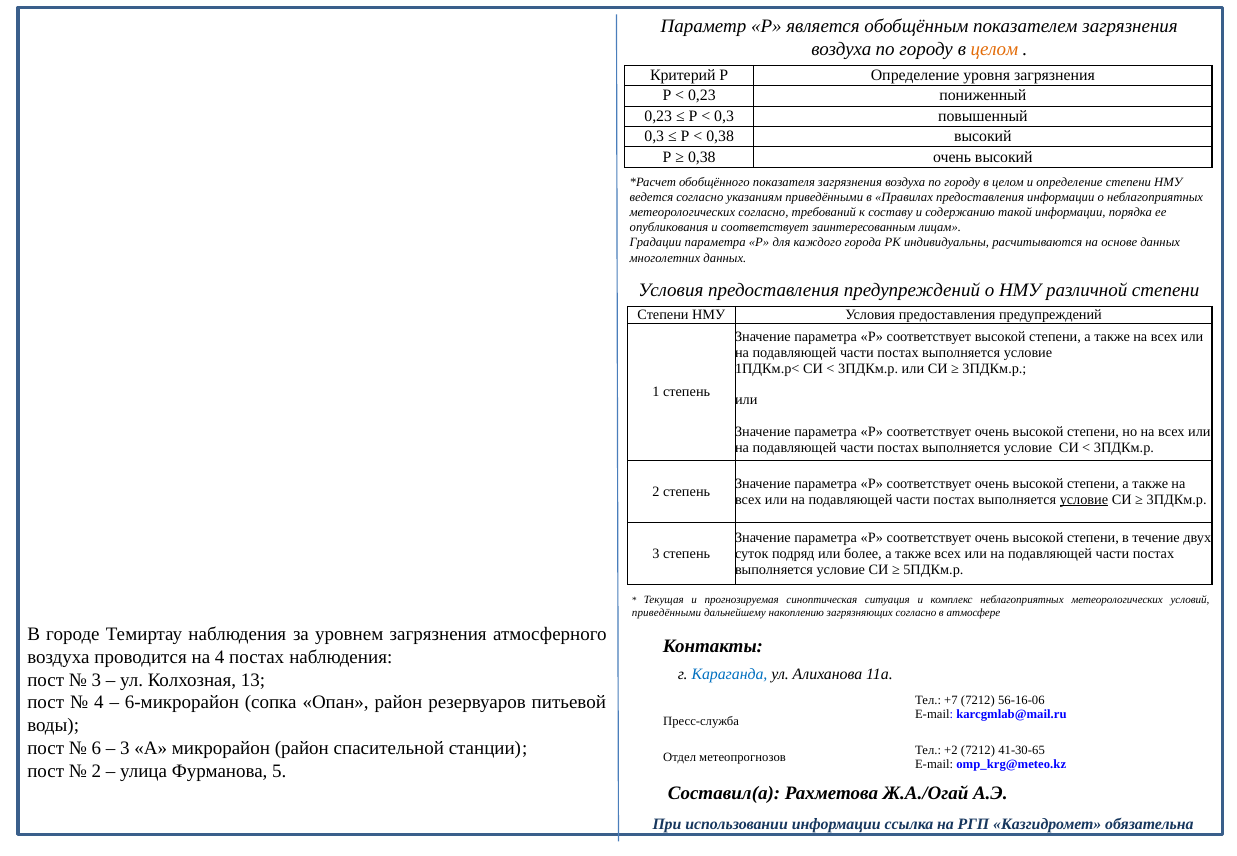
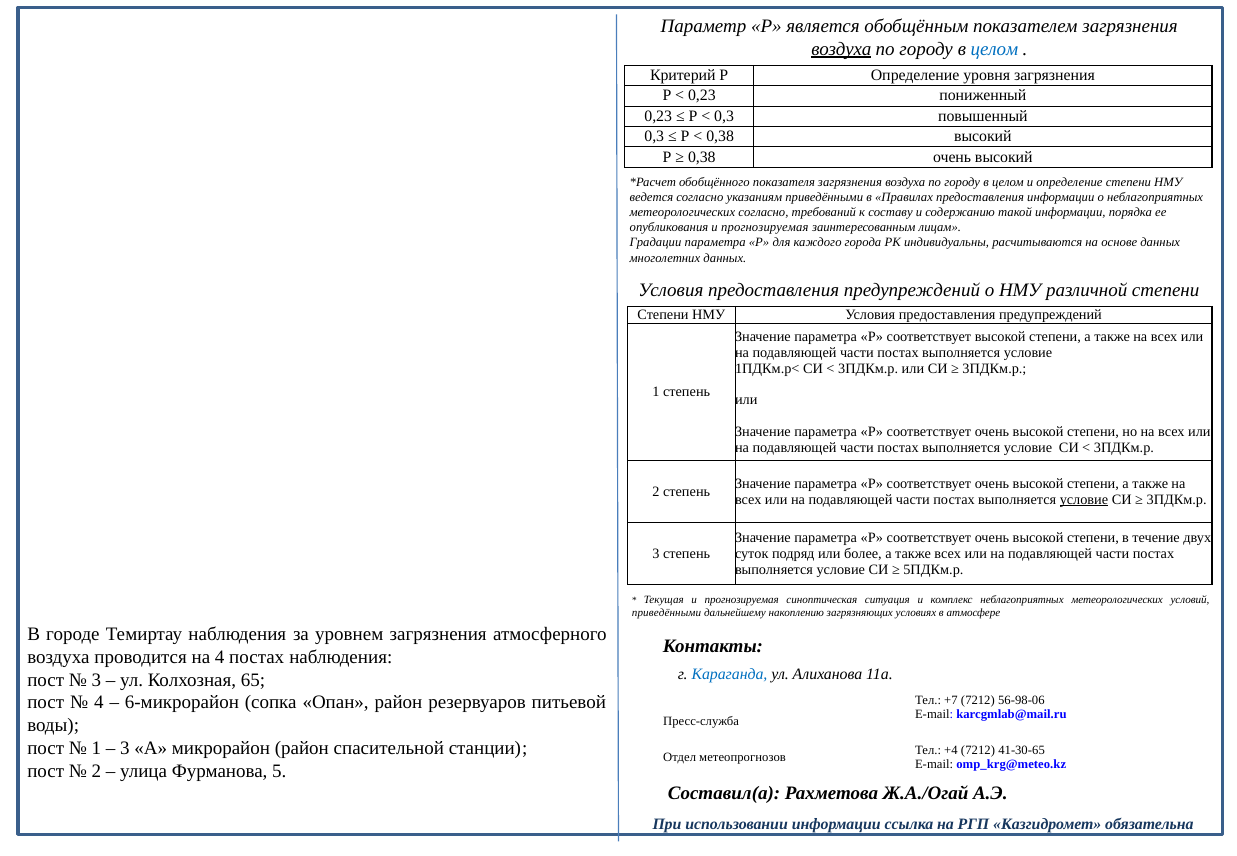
воздуха at (841, 49) underline: none -> present
целом at (994, 49) colour: orange -> blue
опубликования и соответствует: соответствует -> прогнозируемая
загрязняющих согласно: согласно -> условиях
13: 13 -> 65
56-16-06: 56-16-06 -> 56-98-06
6 at (96, 749): 6 -> 1
+2: +2 -> +4
